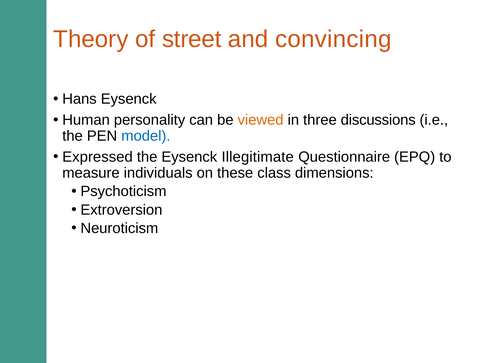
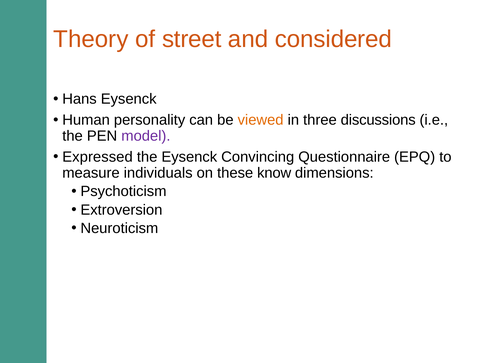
convincing: convincing -> considered
model colour: blue -> purple
Illegitimate: Illegitimate -> Convincing
class: class -> know
